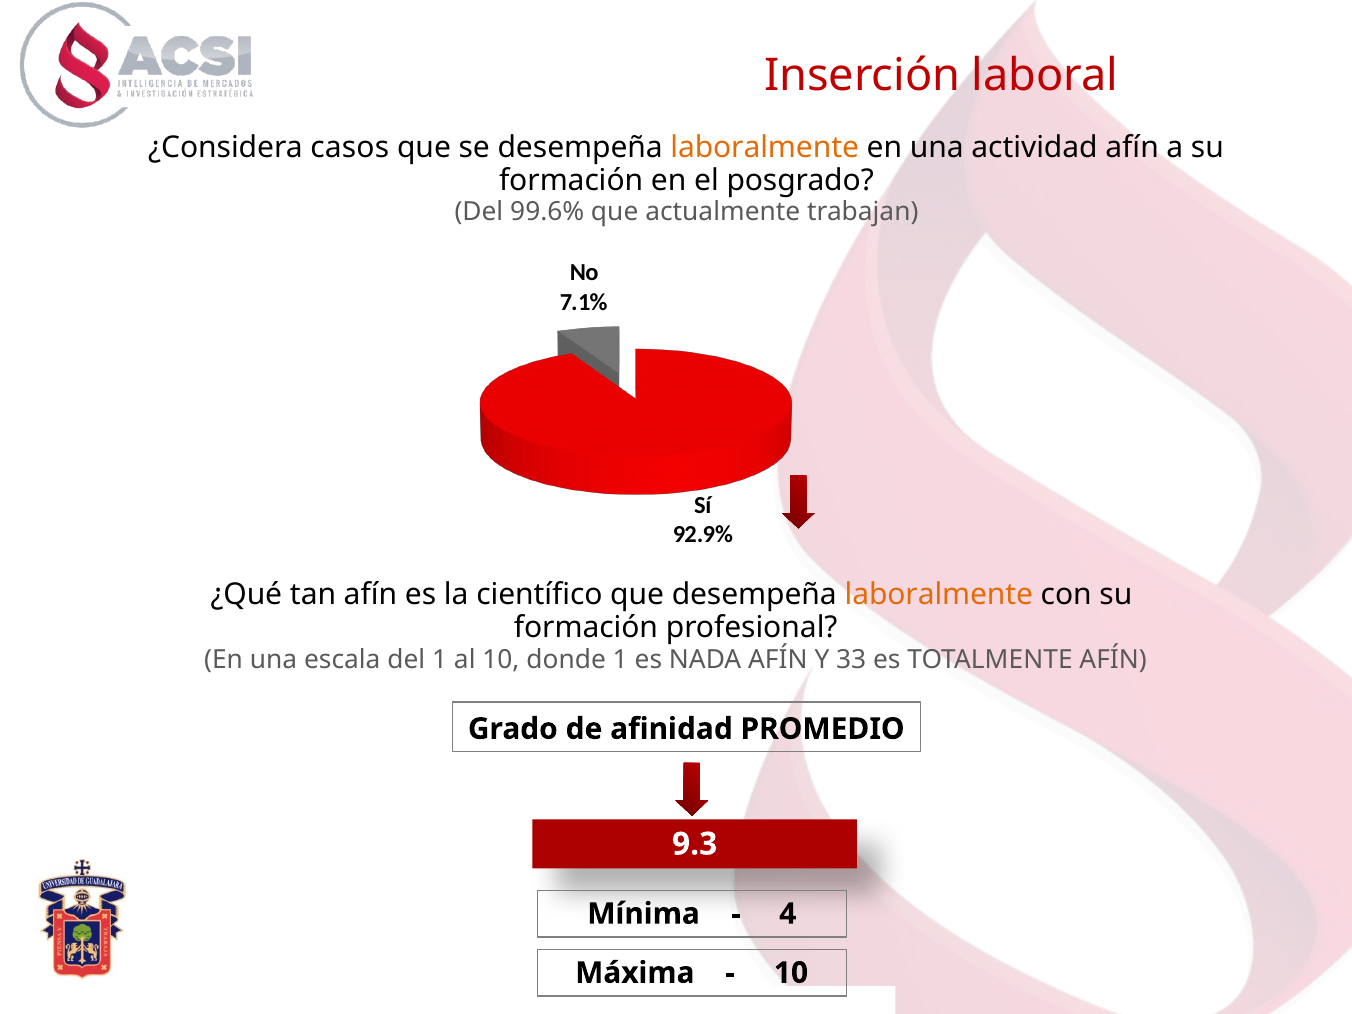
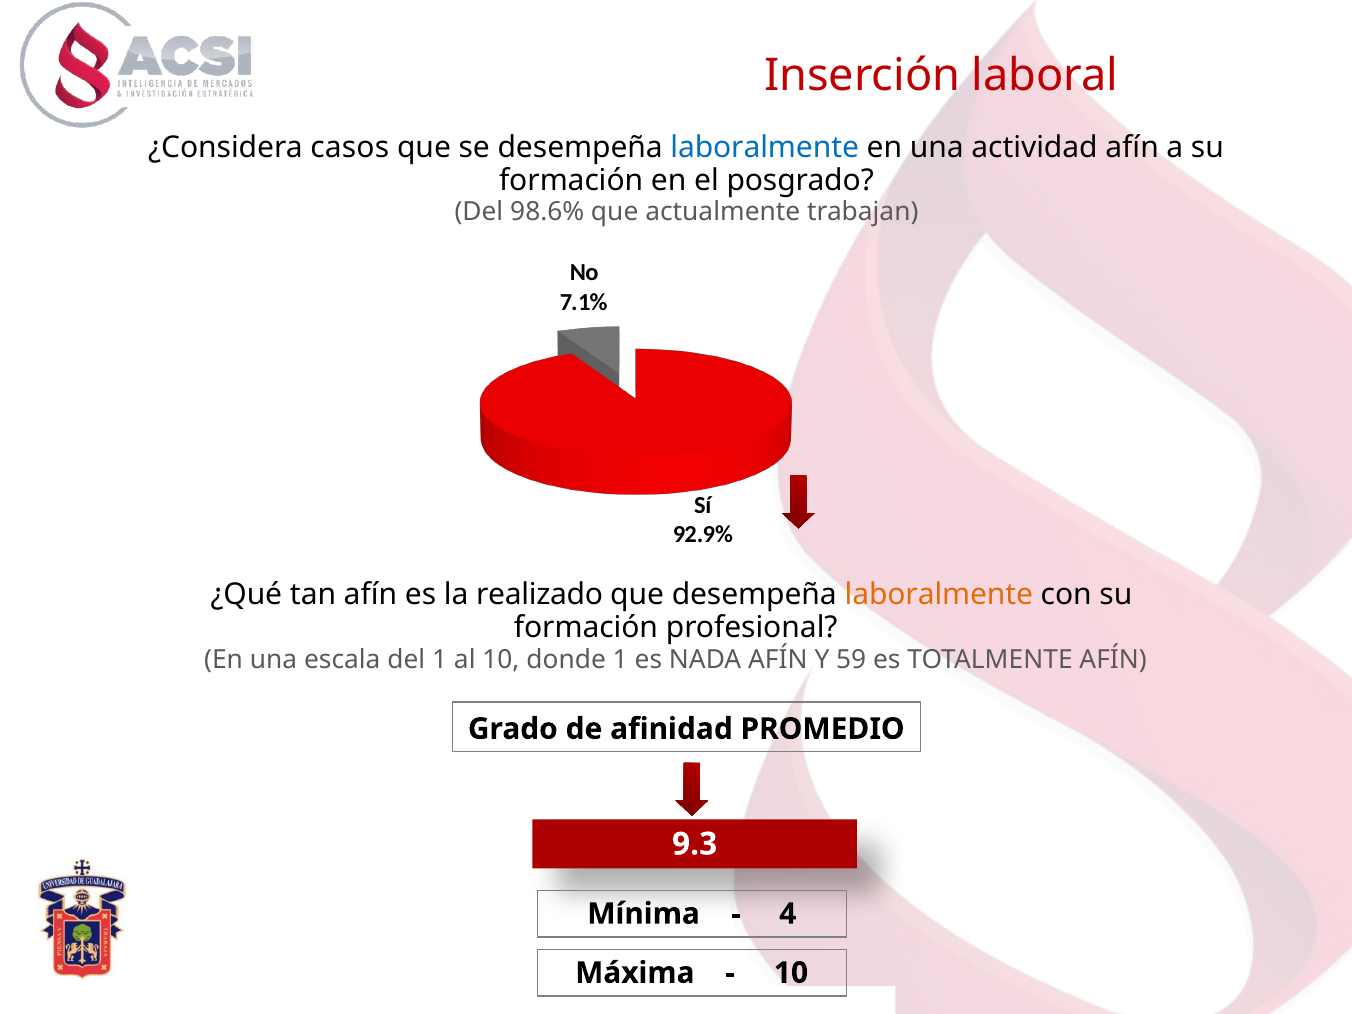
laboralmente at (765, 147) colour: orange -> blue
99.6%: 99.6% -> 98.6%
científico: científico -> realizado
33: 33 -> 59
